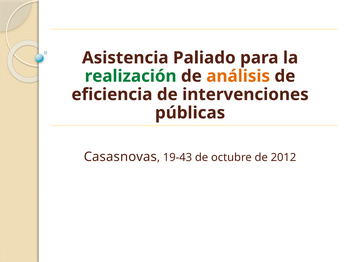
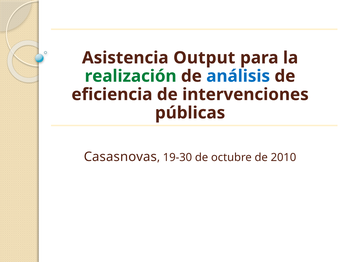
Paliado: Paliado -> Output
análisis colour: orange -> blue
19-43: 19-43 -> 19-30
2012: 2012 -> 2010
